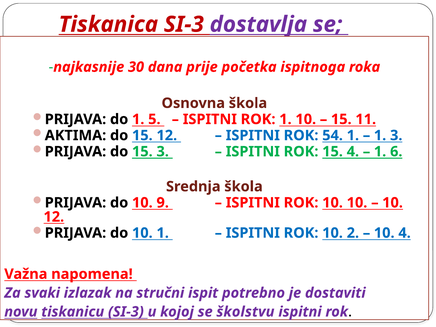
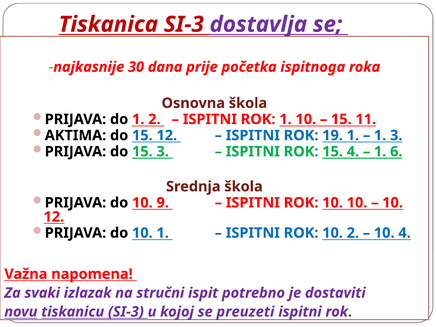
1 5: 5 -> 2
54: 54 -> 19
školstvu: školstvu -> preuzeti
